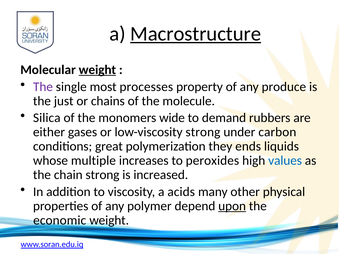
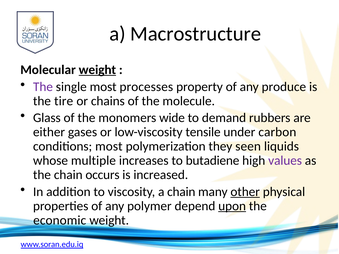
Macrostructure underline: present -> none
just: just -> tire
Silica: Silica -> Glass
low-viscosity strong: strong -> tensile
conditions great: great -> most
ends: ends -> seen
peroxides: peroxides -> butadiene
values colour: blue -> purple
chain strong: strong -> occurs
a acids: acids -> chain
other underline: none -> present
